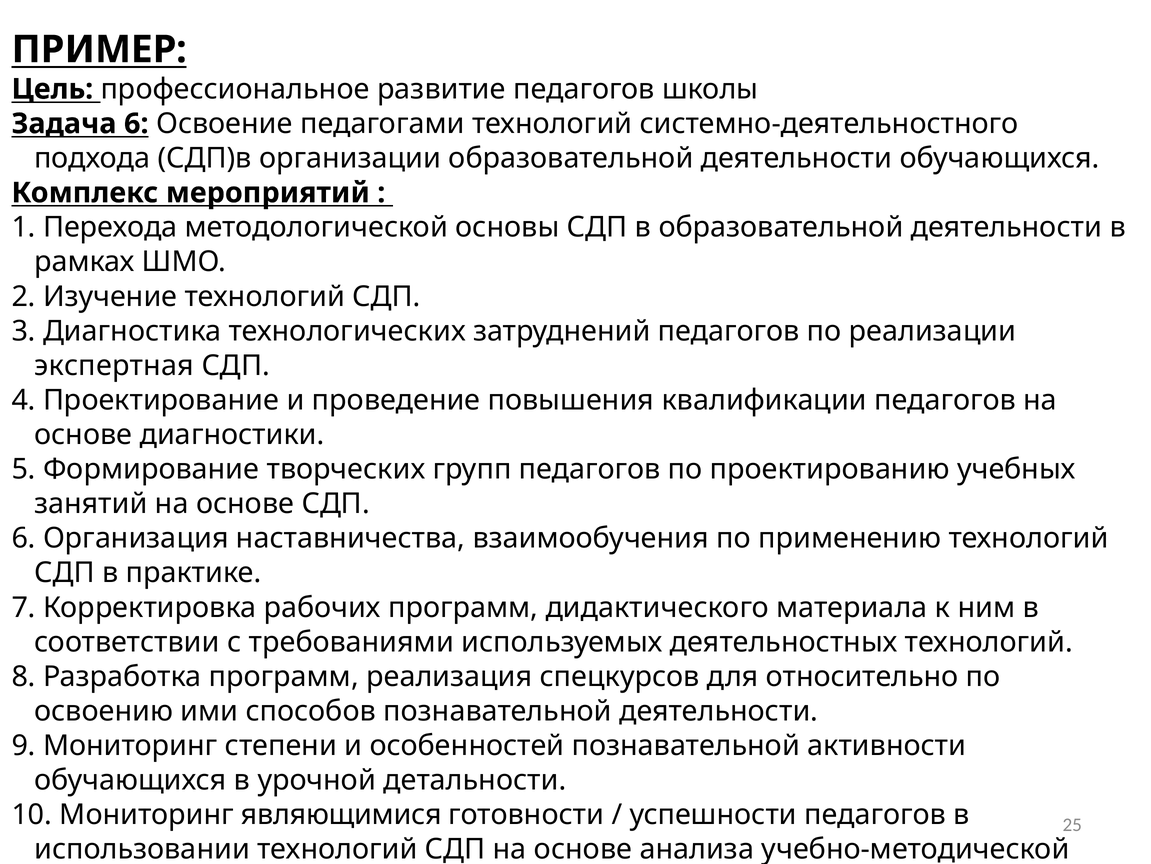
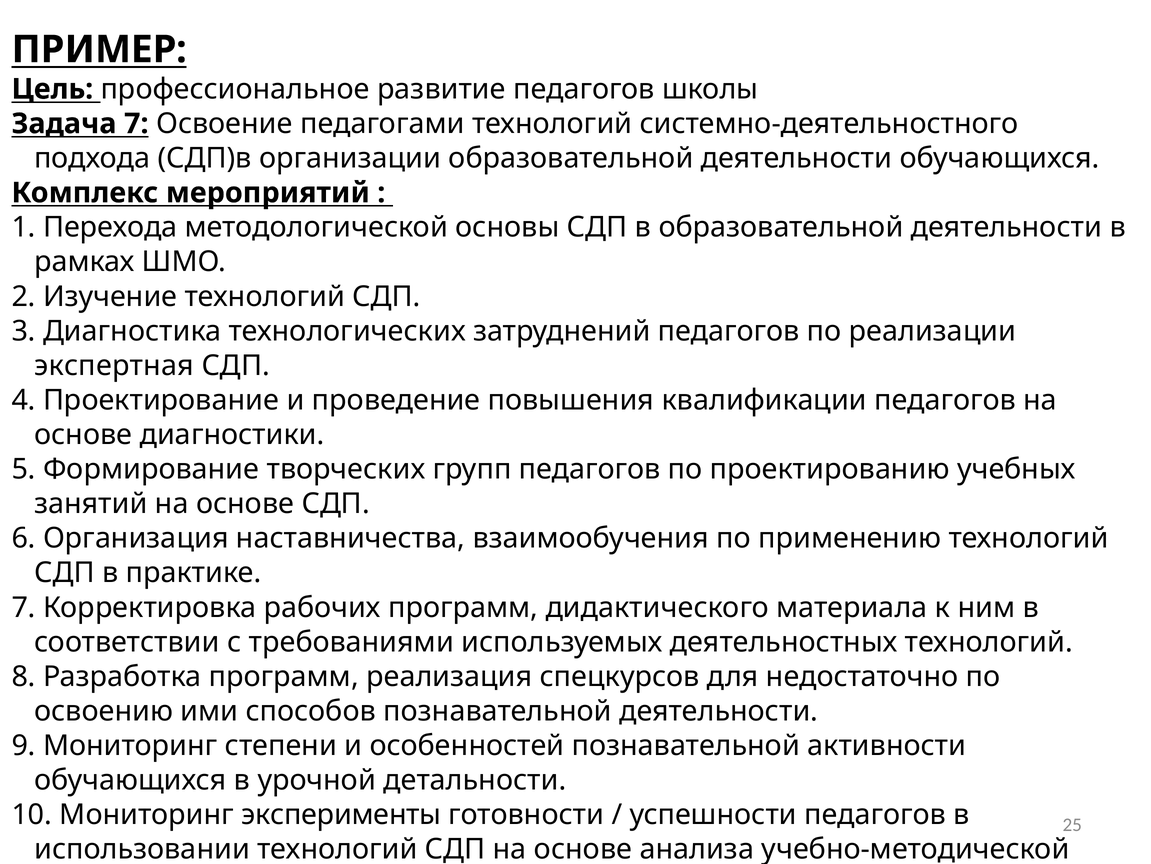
Задача 6: 6 -> 7
относительно: относительно -> недостаточно
являющимися: являющимися -> эксперименты
